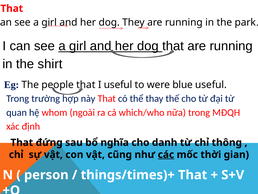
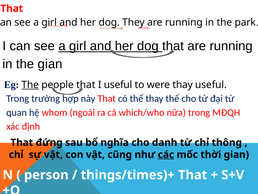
the shirt: shirt -> gian
The at (30, 85) underline: none -> present
were blue: blue -> thay
